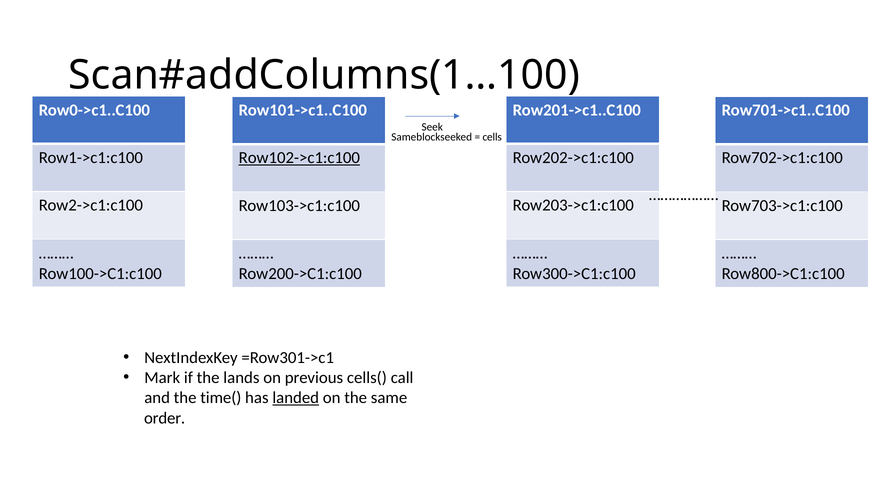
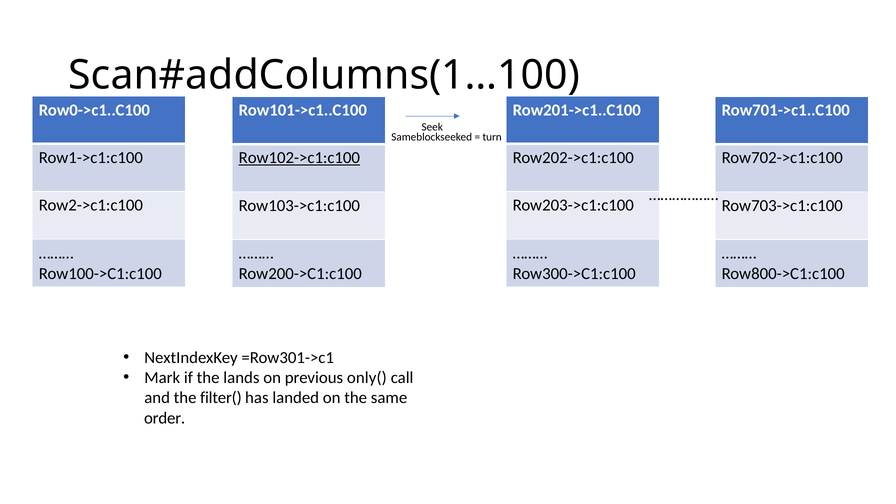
cells: cells -> turn
cells(: cells( -> only(
time(: time( -> filter(
landed underline: present -> none
